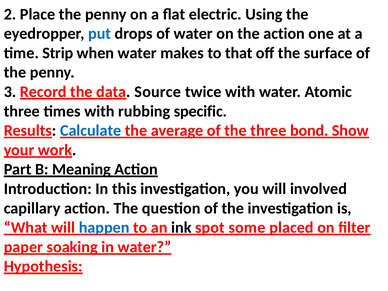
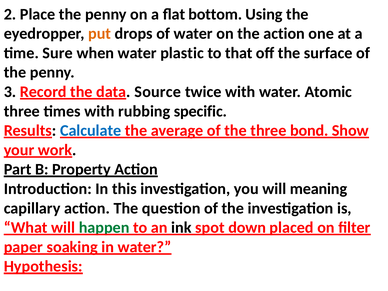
electric: electric -> bottom
put colour: blue -> orange
Strip: Strip -> Sure
makes: makes -> plastic
Meaning: Meaning -> Property
involved: involved -> meaning
happen colour: blue -> green
some: some -> down
